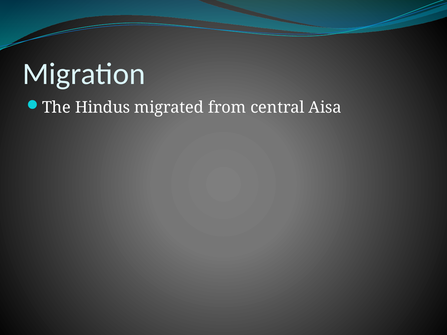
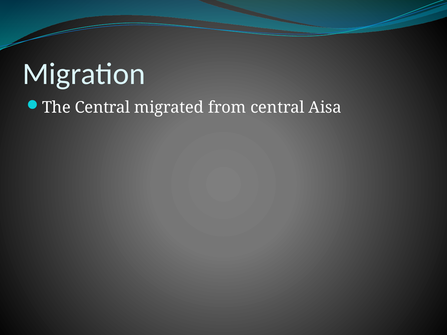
The Hindus: Hindus -> Central
